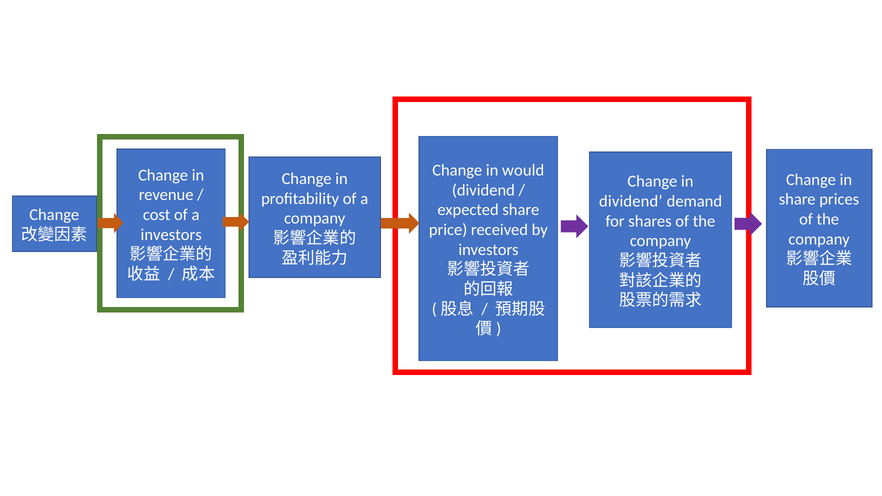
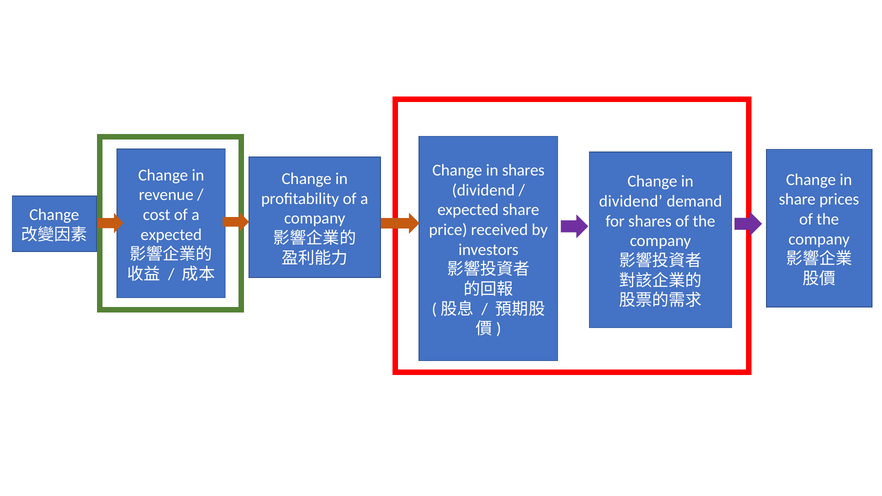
in would: would -> shares
investors at (171, 235): investors -> expected
